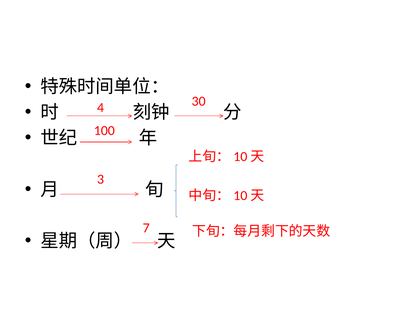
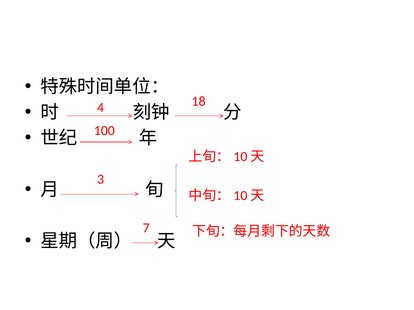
30: 30 -> 18
